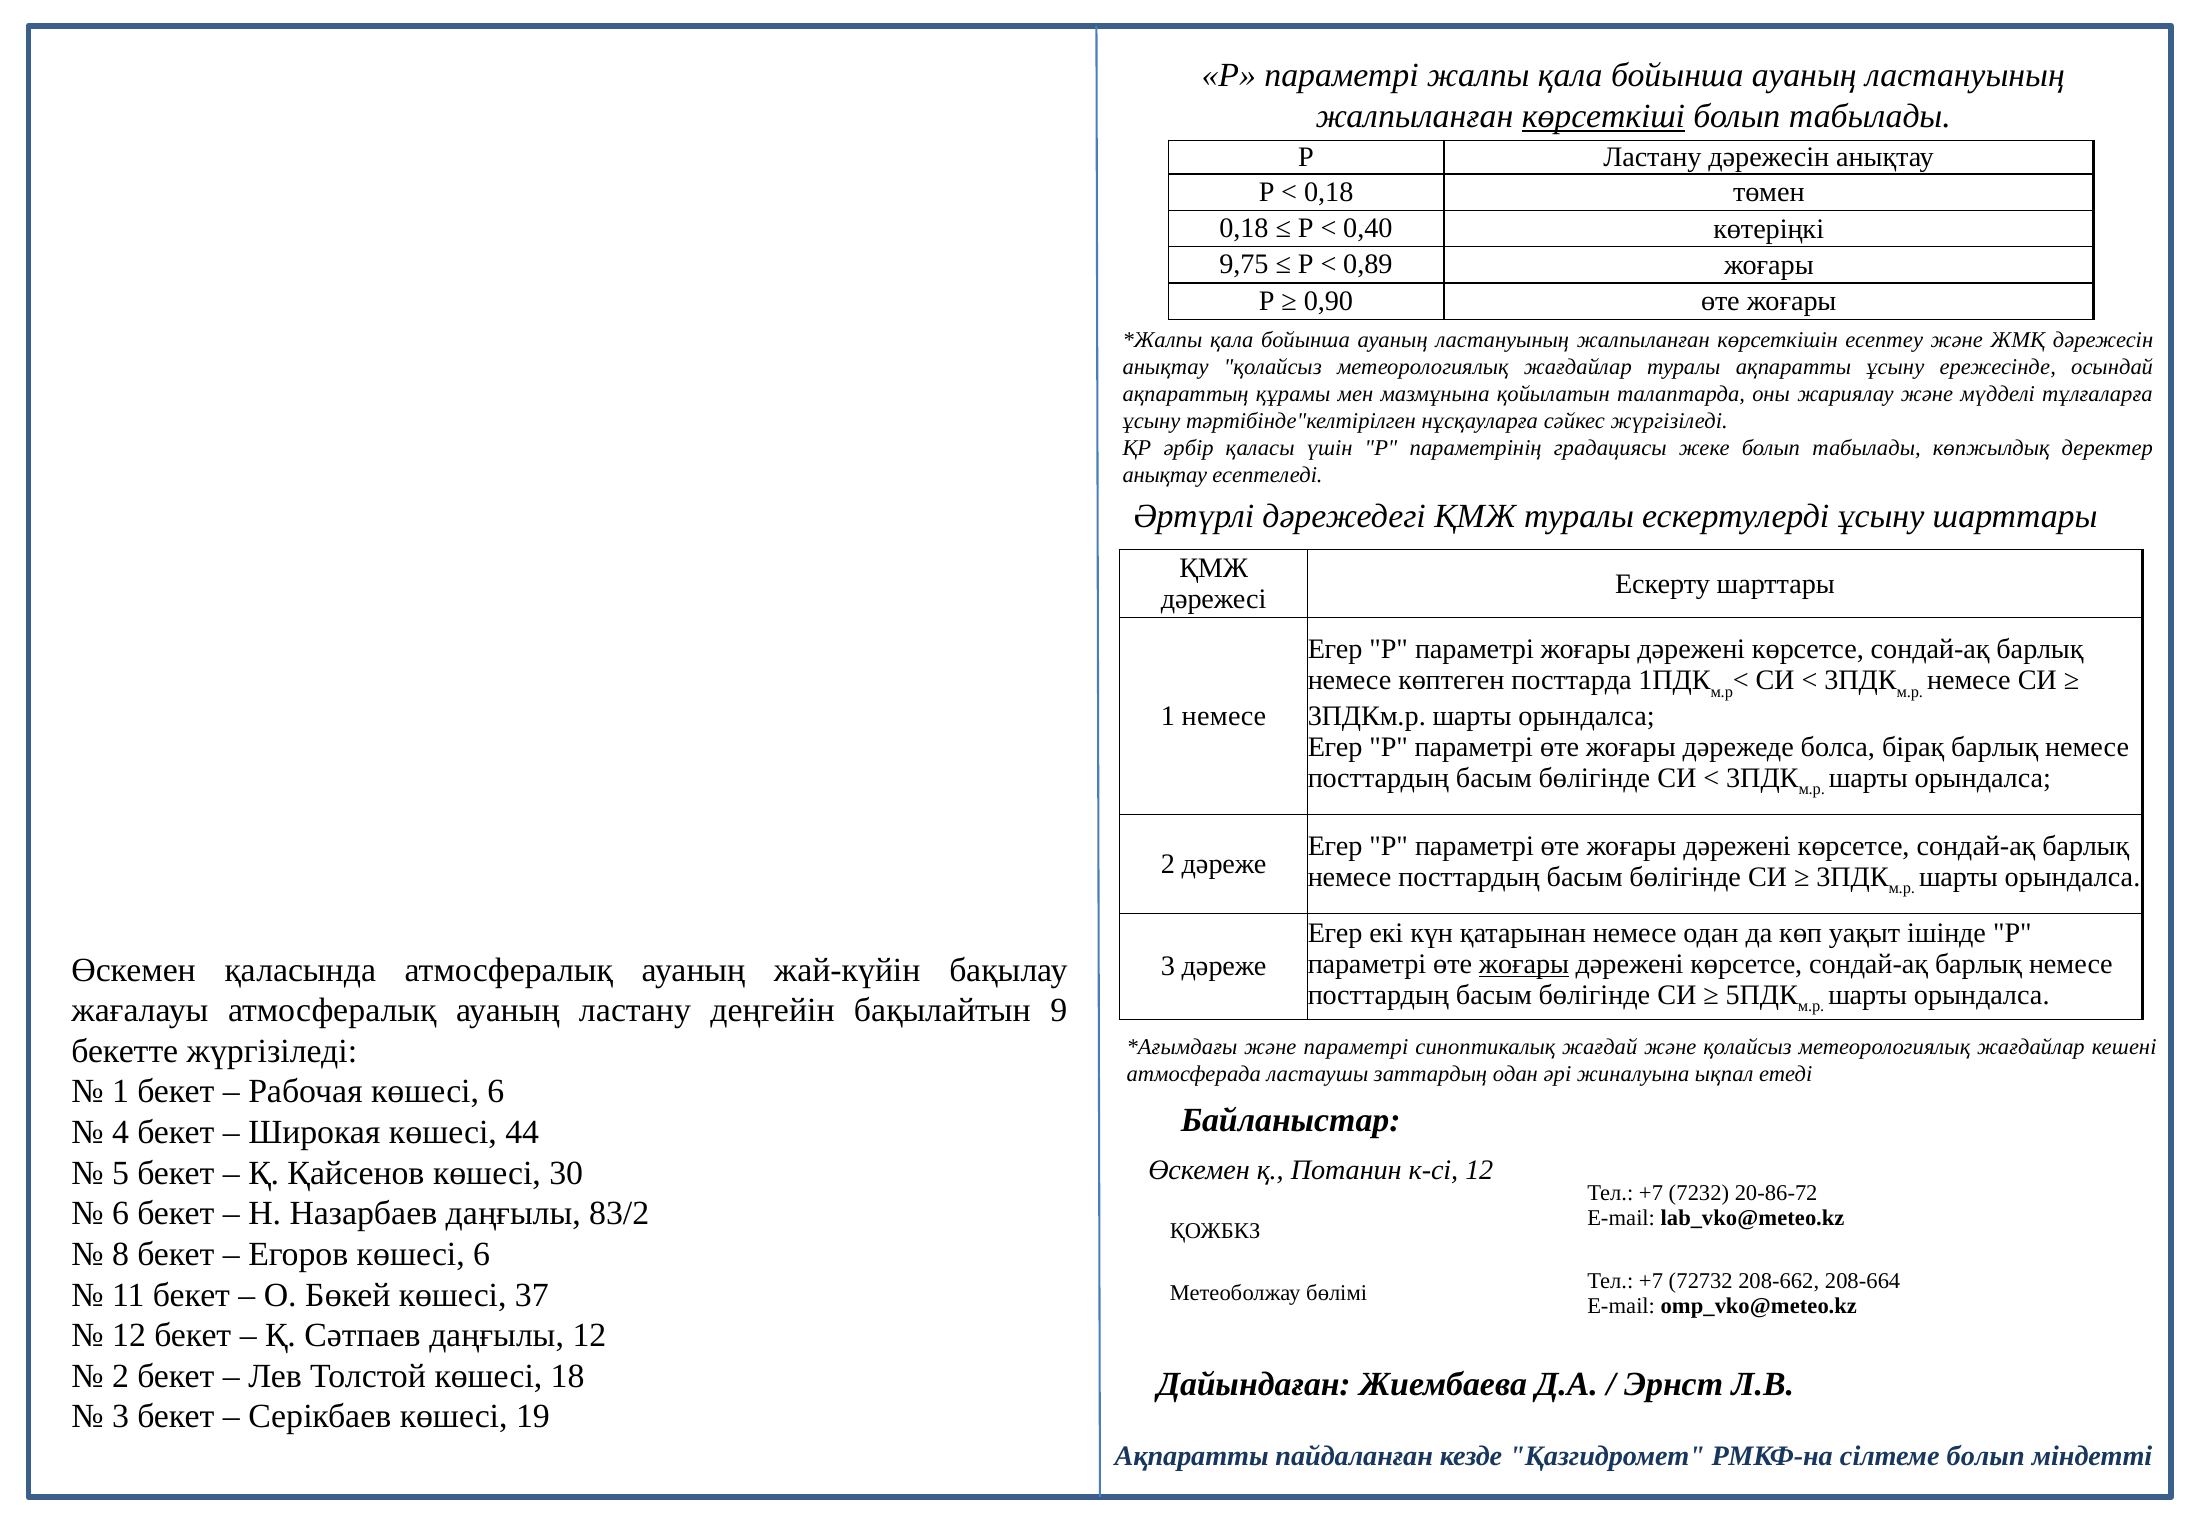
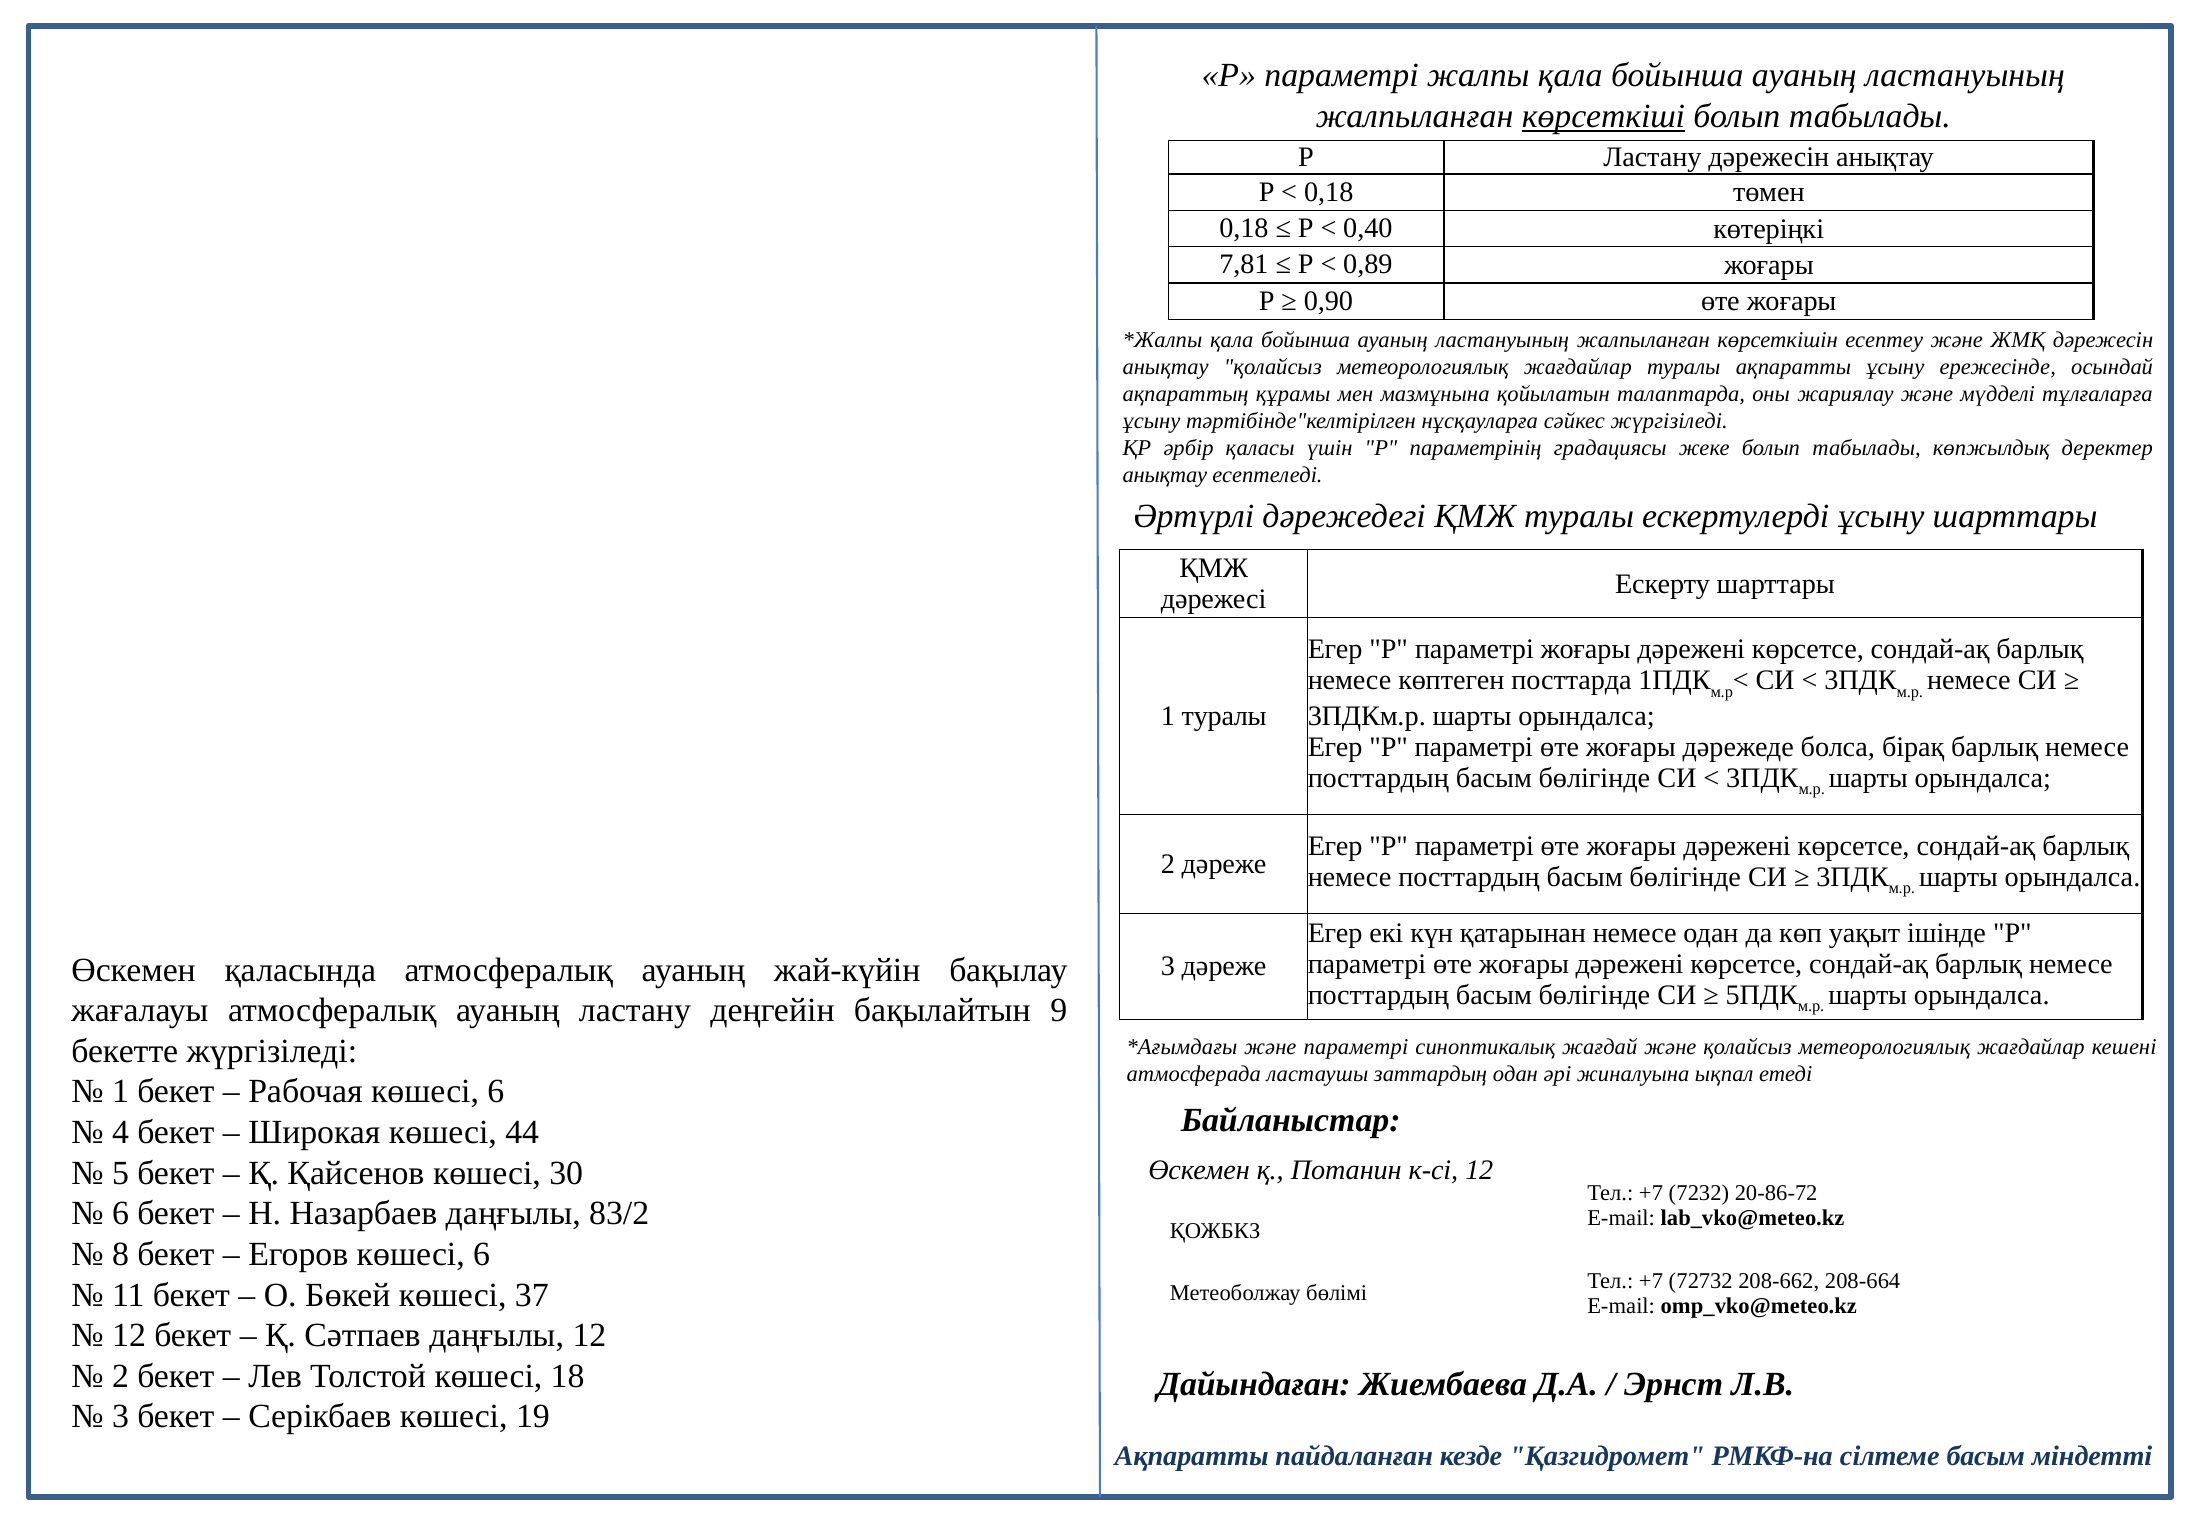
9,75: 9,75 -> 7,81
1 немесе: немесе -> туралы
жоғары at (1524, 964) underline: present -> none
сілтеме болып: болып -> басым
